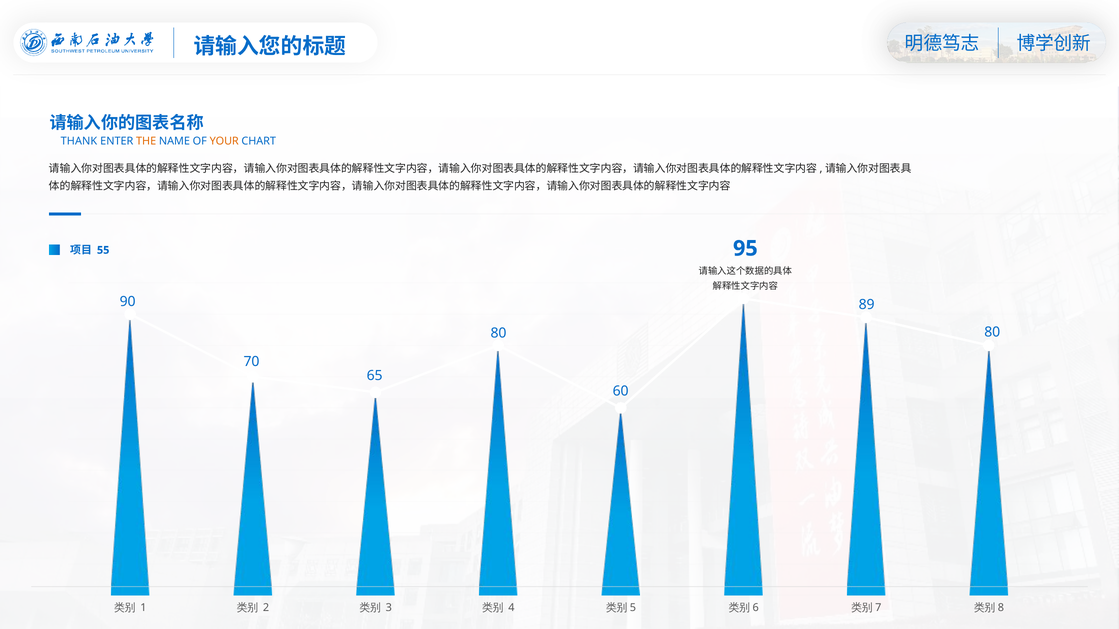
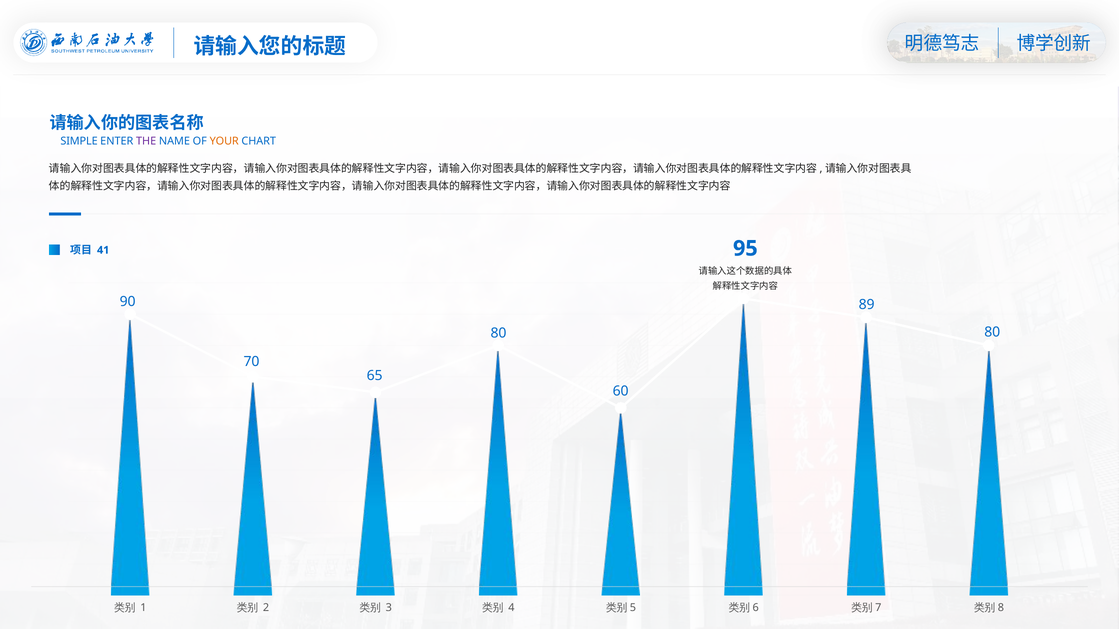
THANK: THANK -> SIMPLE
THE colour: orange -> purple
55: 55 -> 41
